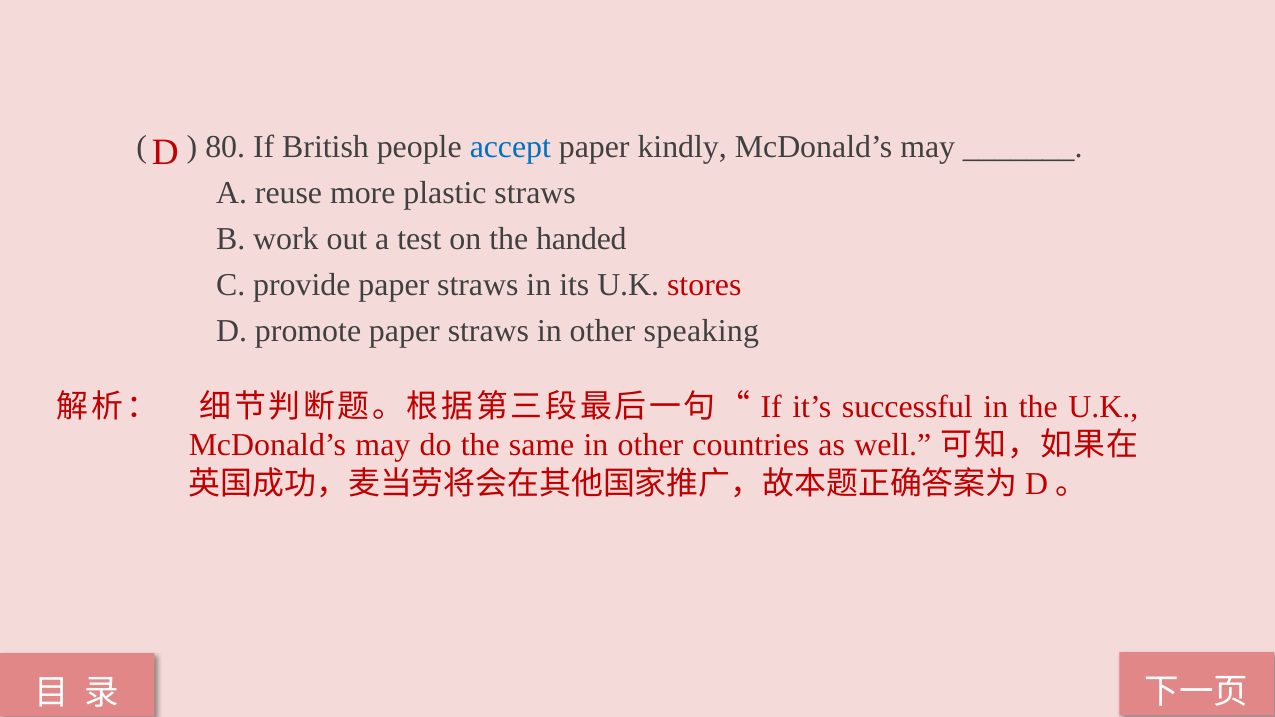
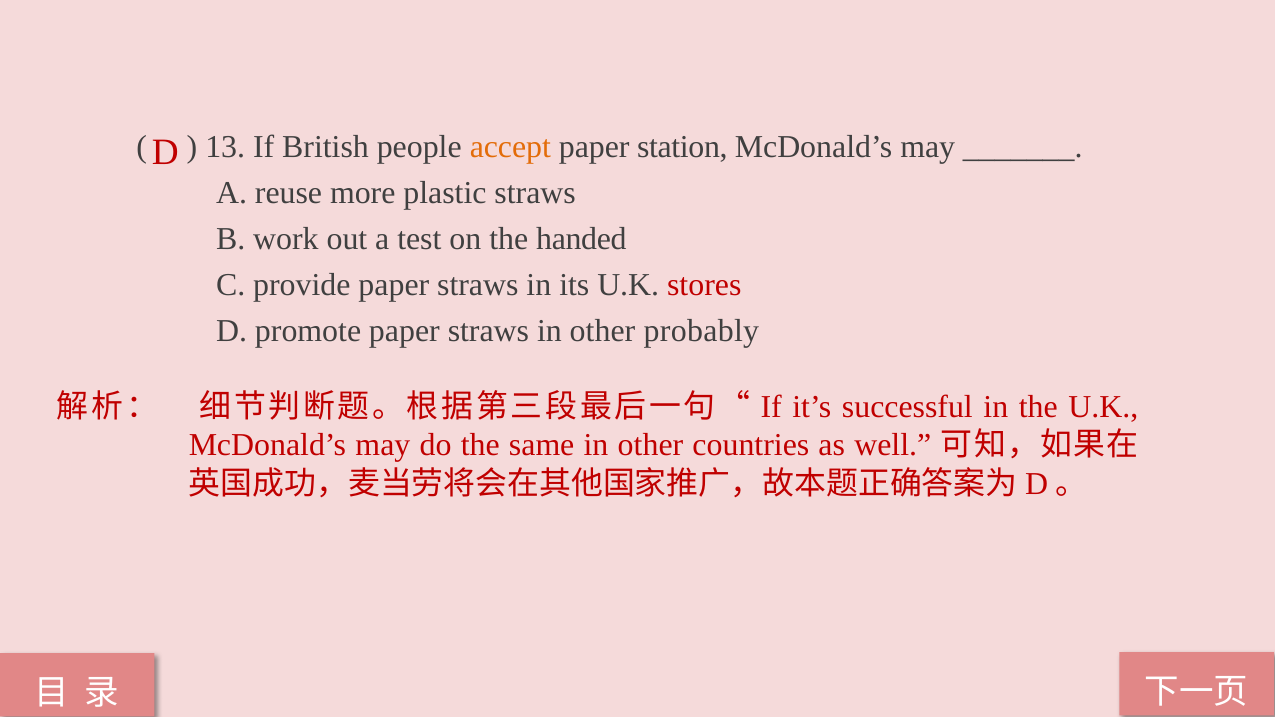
80: 80 -> 13
accept colour: blue -> orange
kindly: kindly -> station
speaking: speaking -> probably
